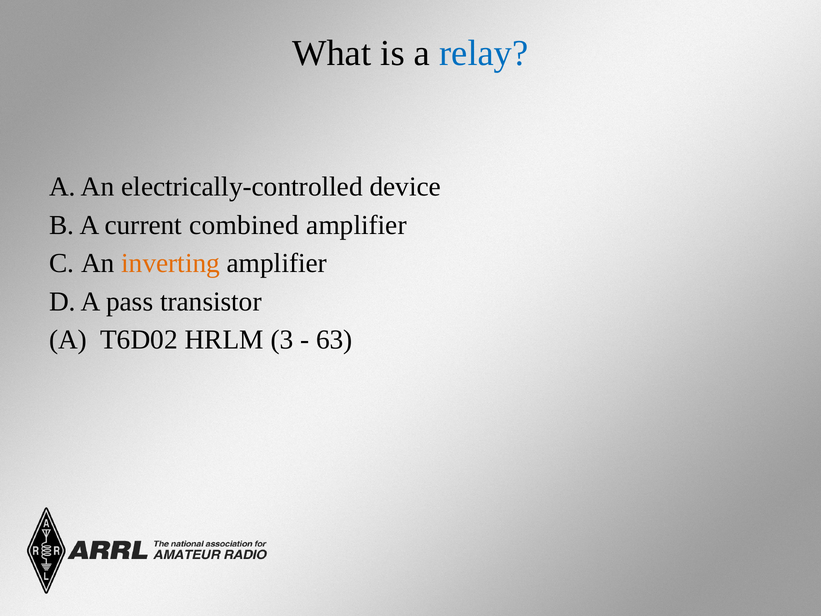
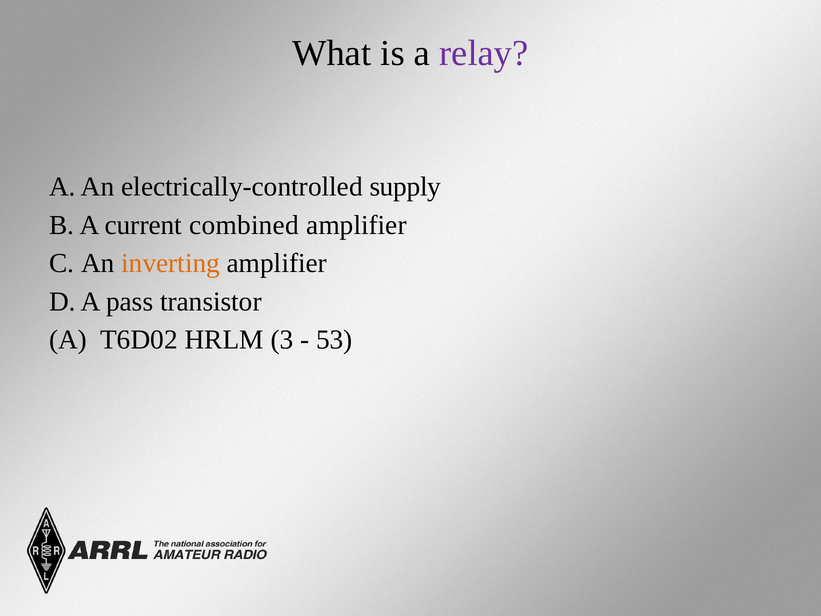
relay colour: blue -> purple
device: device -> supply
63: 63 -> 53
